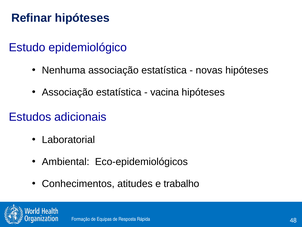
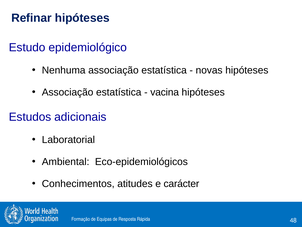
trabalho: trabalho -> carácter
